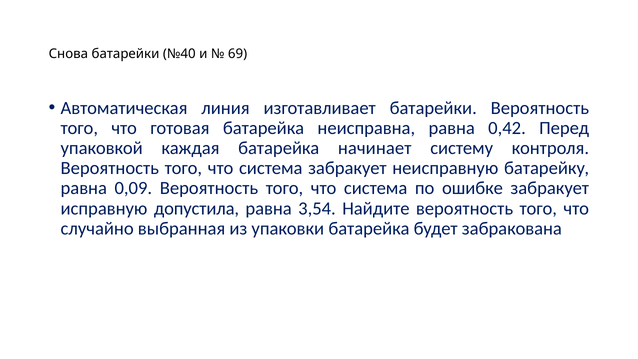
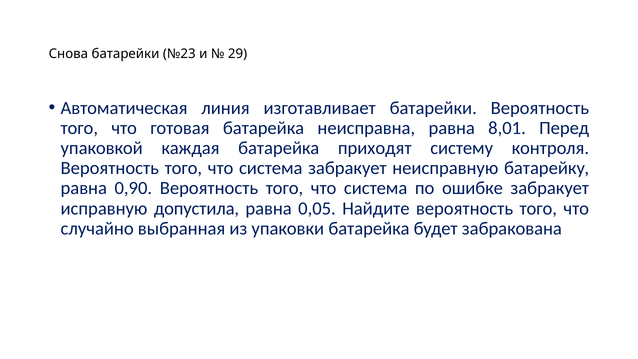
№40: №40 -> №23
69: 69 -> 29
0,42: 0,42 -> 8,01
начинает: начинает -> приходят
0,09: 0,09 -> 0,90
3,54: 3,54 -> 0,05
